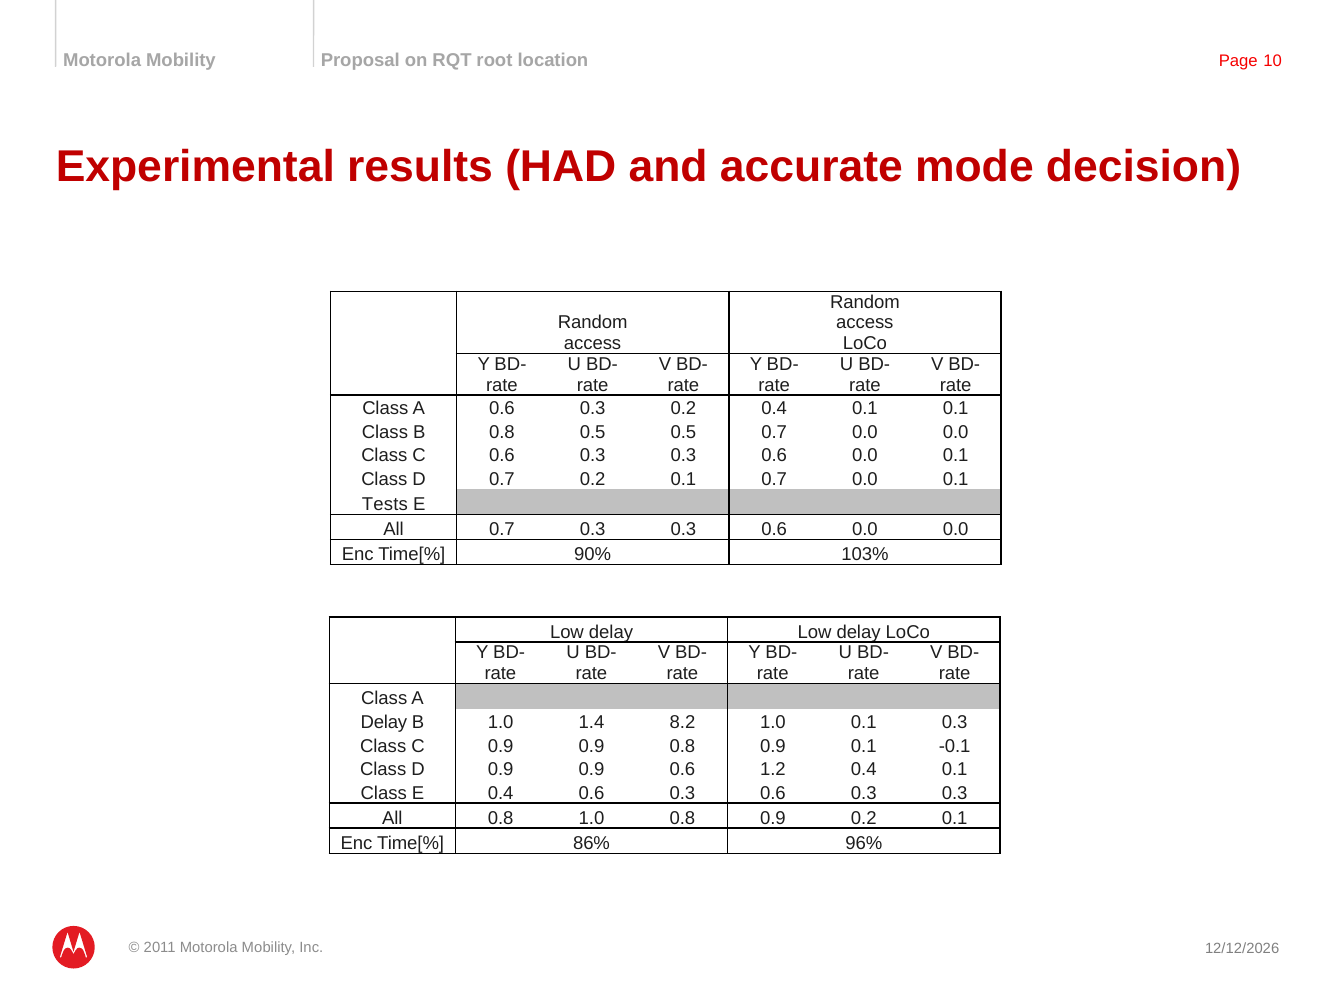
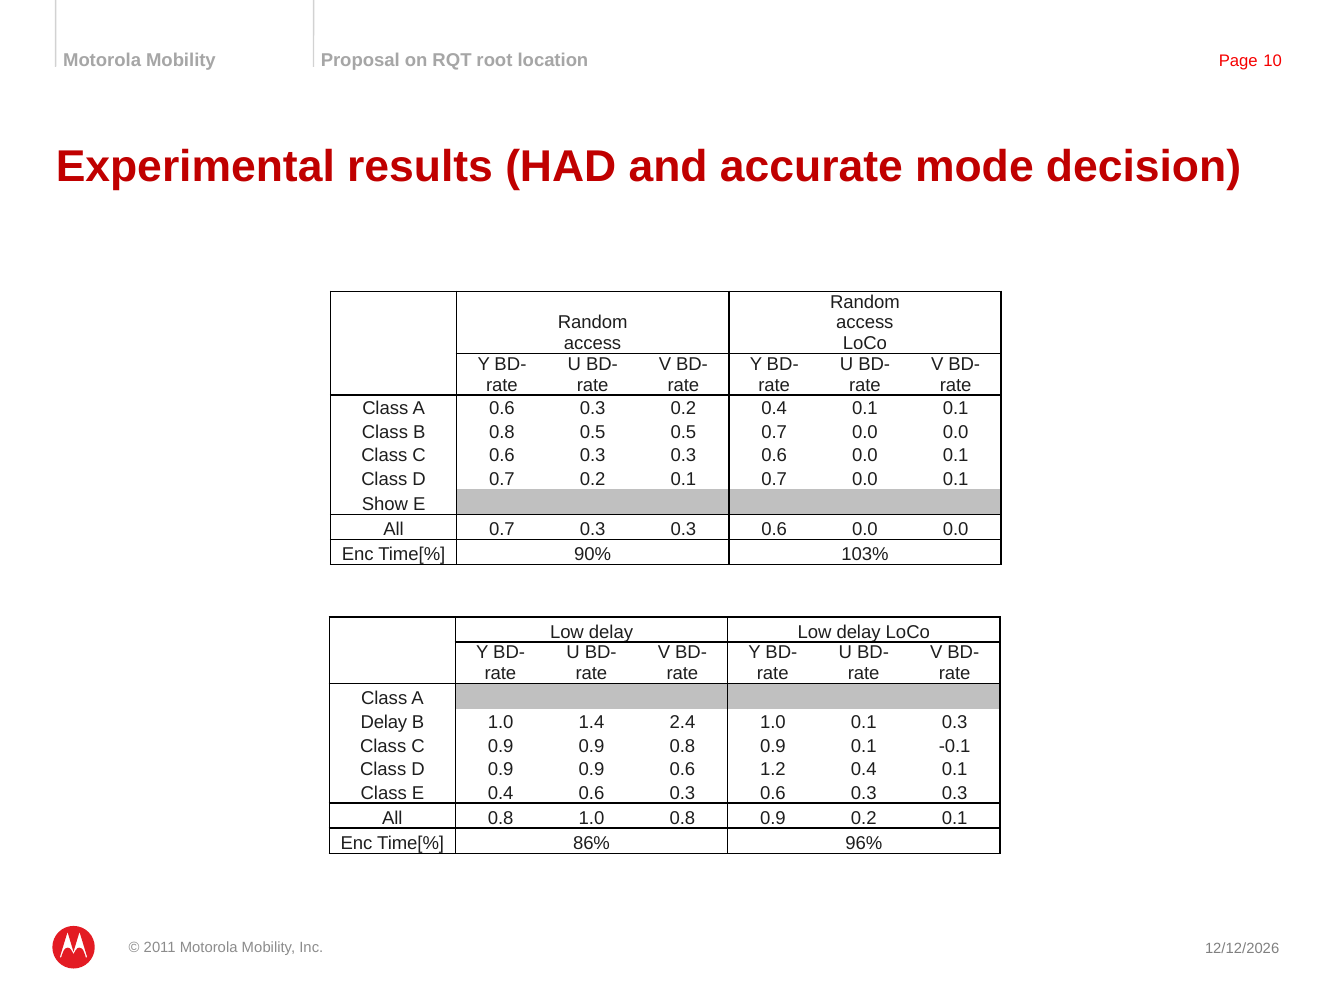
Tests: Tests -> Show
8.2: 8.2 -> 2.4
